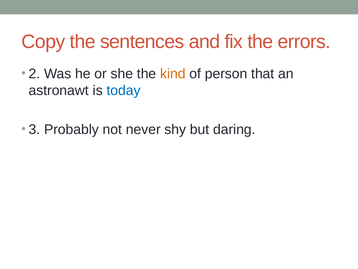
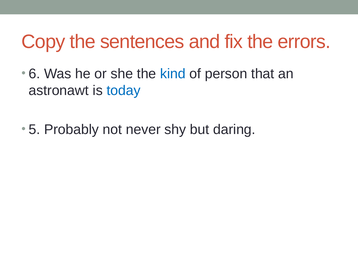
2: 2 -> 6
kind colour: orange -> blue
3: 3 -> 5
